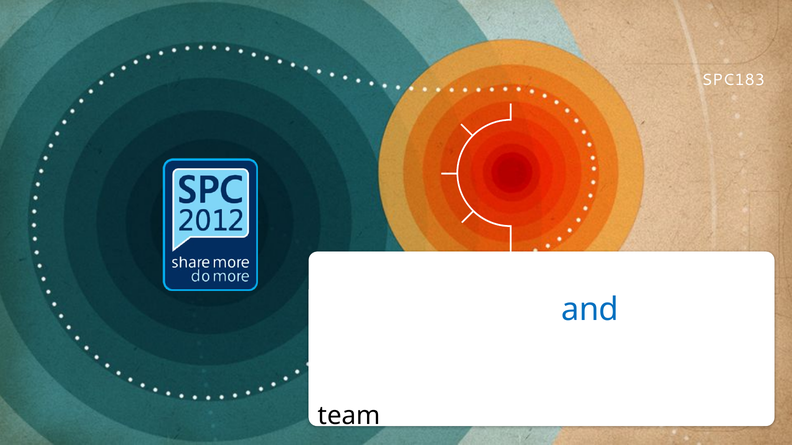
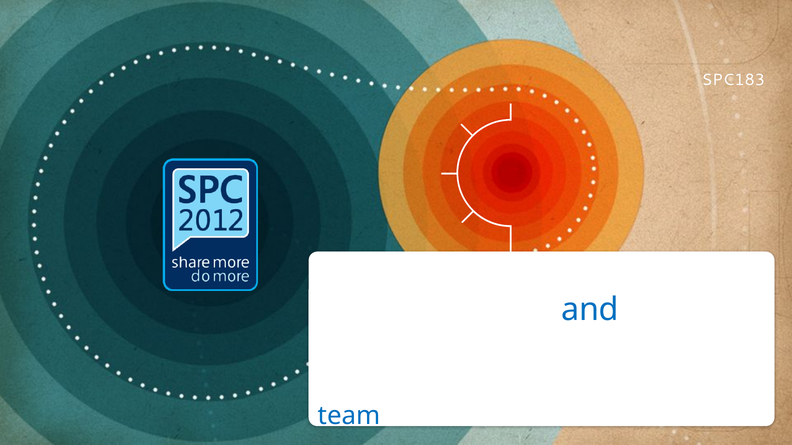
team colour: black -> blue
